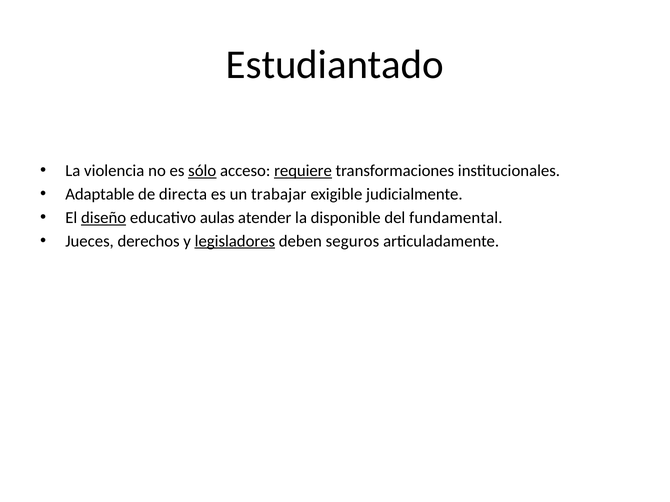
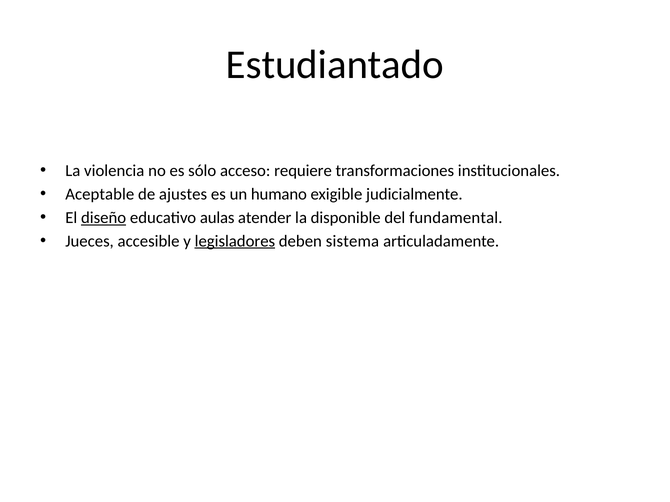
sólo underline: present -> none
requiere underline: present -> none
Adaptable: Adaptable -> Aceptable
directa: directa -> ajustes
trabajar: trabajar -> humano
derechos: derechos -> accesible
seguros: seguros -> sistema
